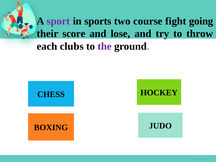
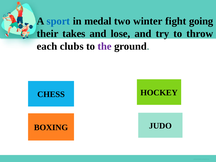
sport colour: purple -> blue
sports: sports -> medal
course: course -> winter
score: score -> takes
